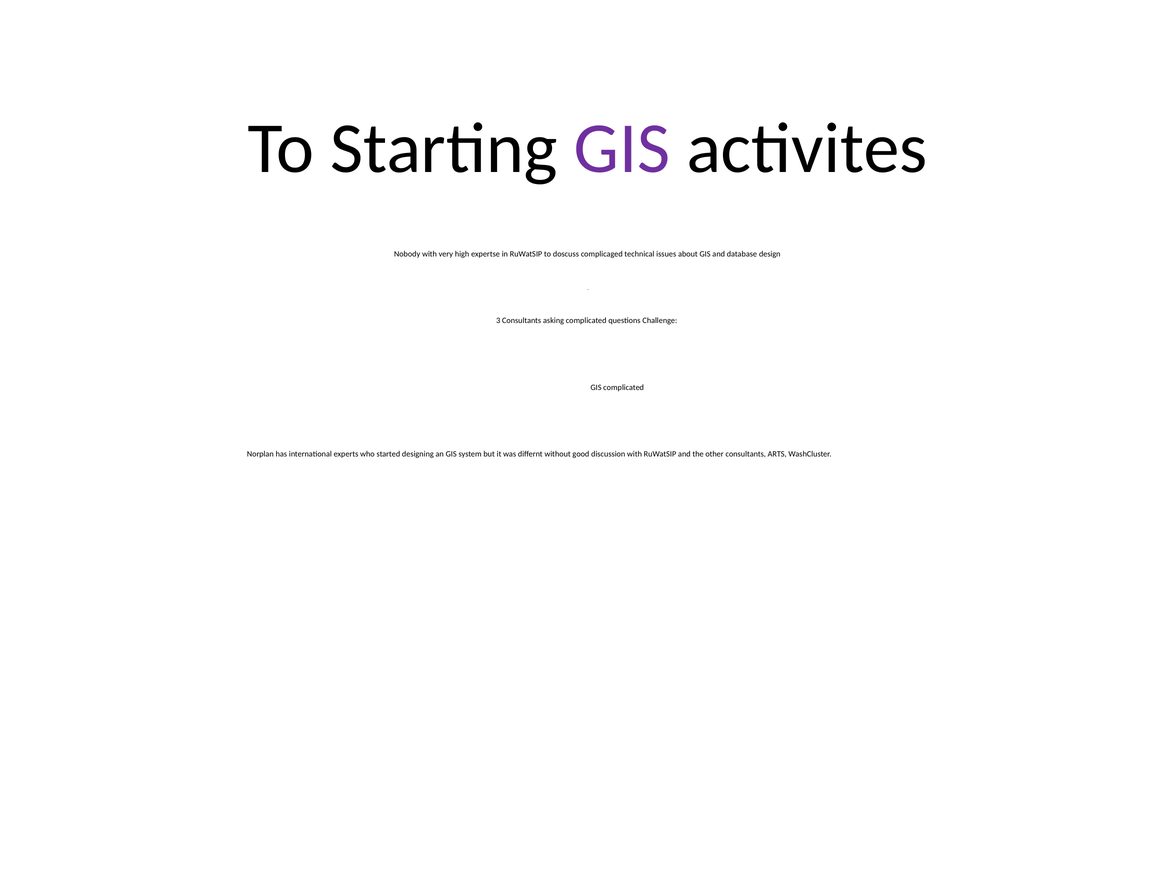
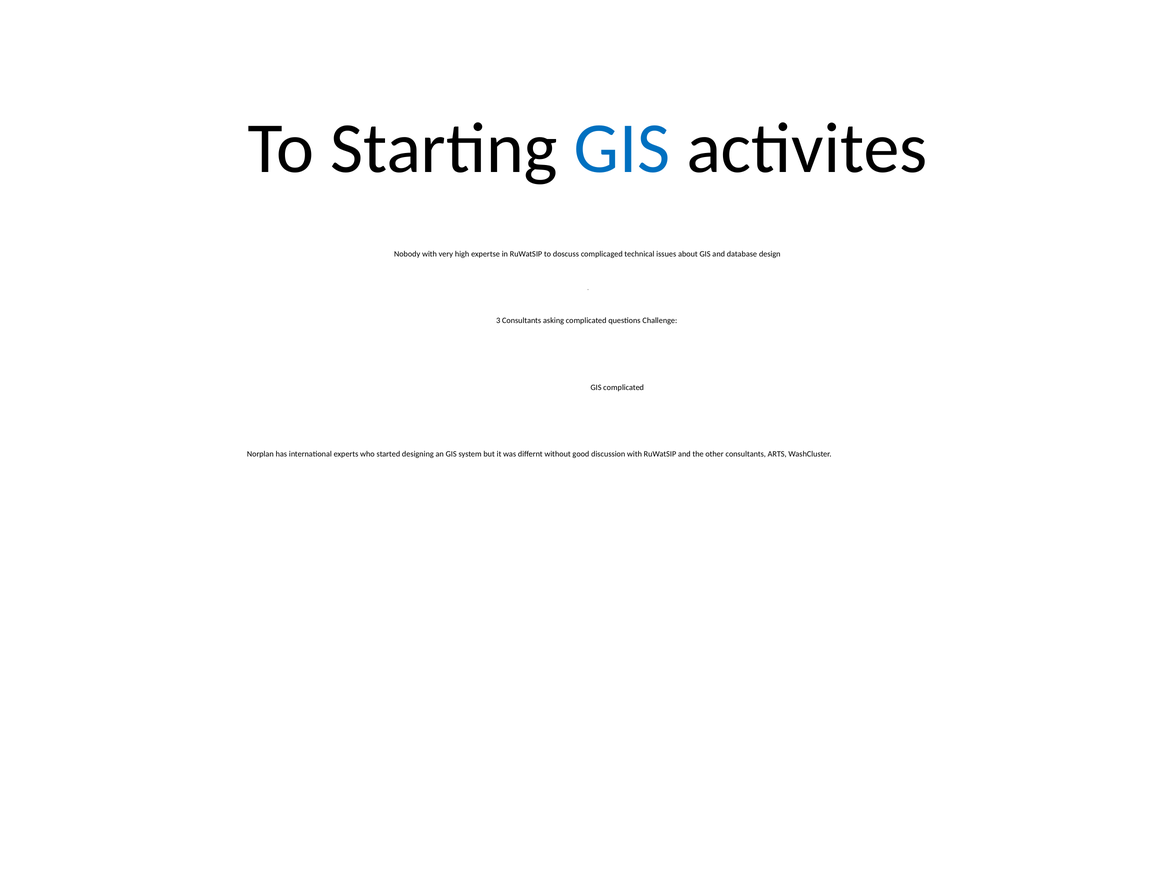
GIS at (622, 149) colour: purple -> blue
